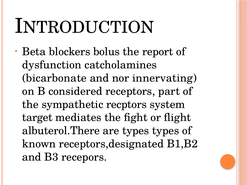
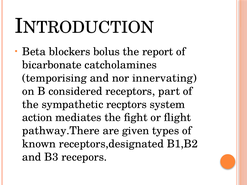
dysfunction: dysfunction -> bicarbonate
bicarbonate: bicarbonate -> temporising
target: target -> action
albuterol.There: albuterol.There -> pathway.There
are types: types -> given
